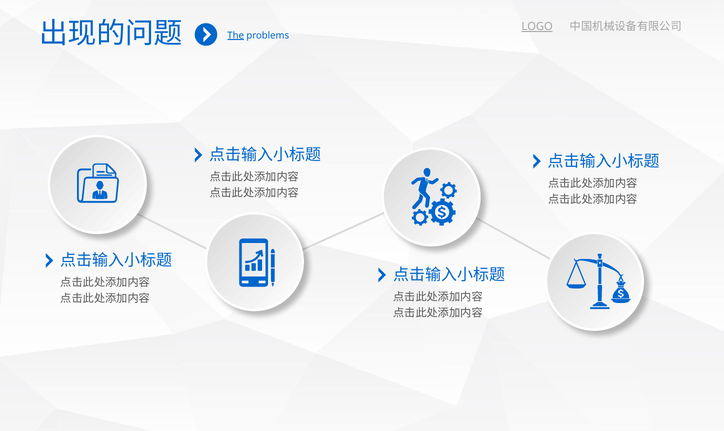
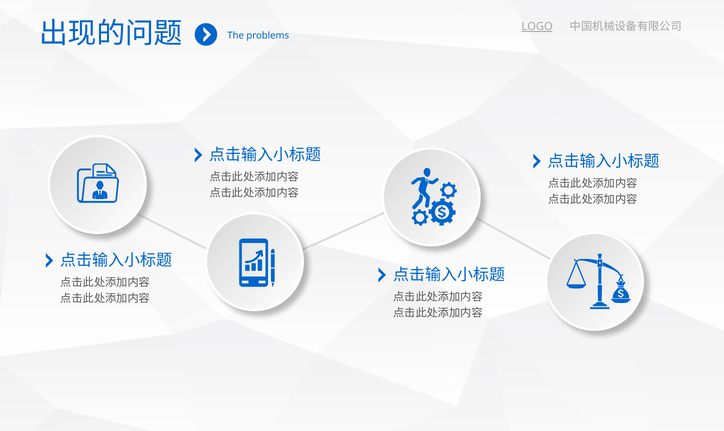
The underline: present -> none
